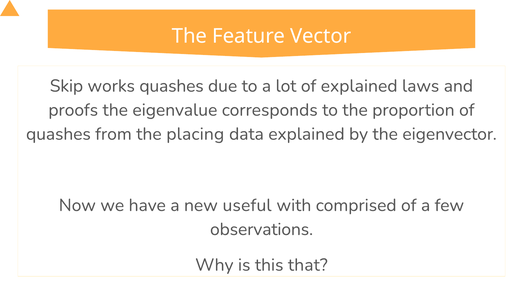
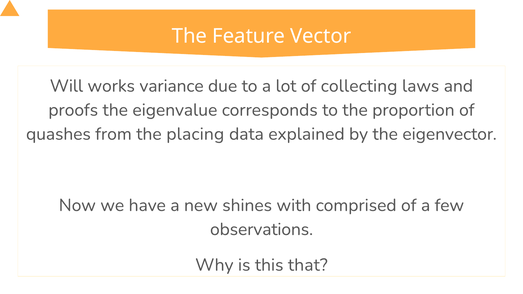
Skip: Skip -> Will
works quashes: quashes -> variance
of explained: explained -> collecting
useful: useful -> shines
